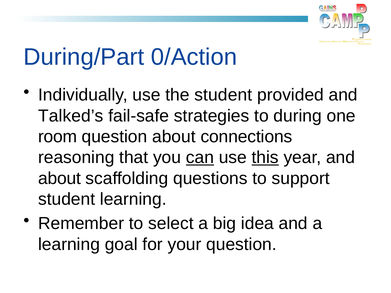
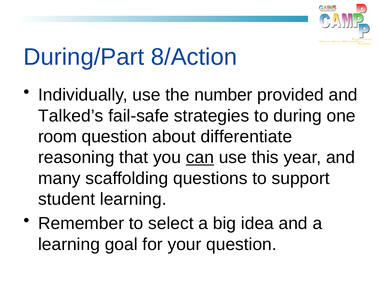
0/Action: 0/Action -> 8/Action
the student: student -> number
connections: connections -> differentiate
this underline: present -> none
about at (59, 178): about -> many
